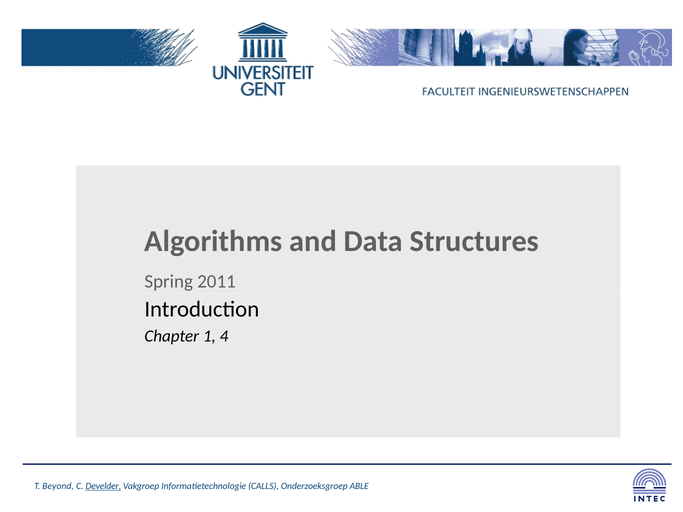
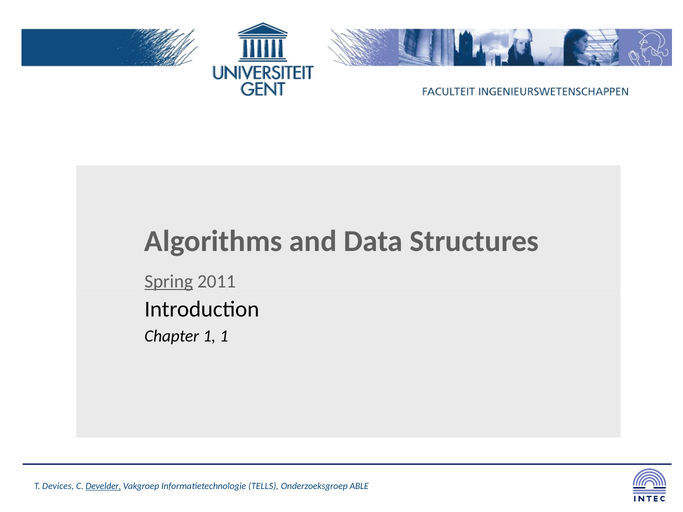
Spring underline: none -> present
1 4: 4 -> 1
Beyond: Beyond -> Devices
CALLS: CALLS -> TELLS
